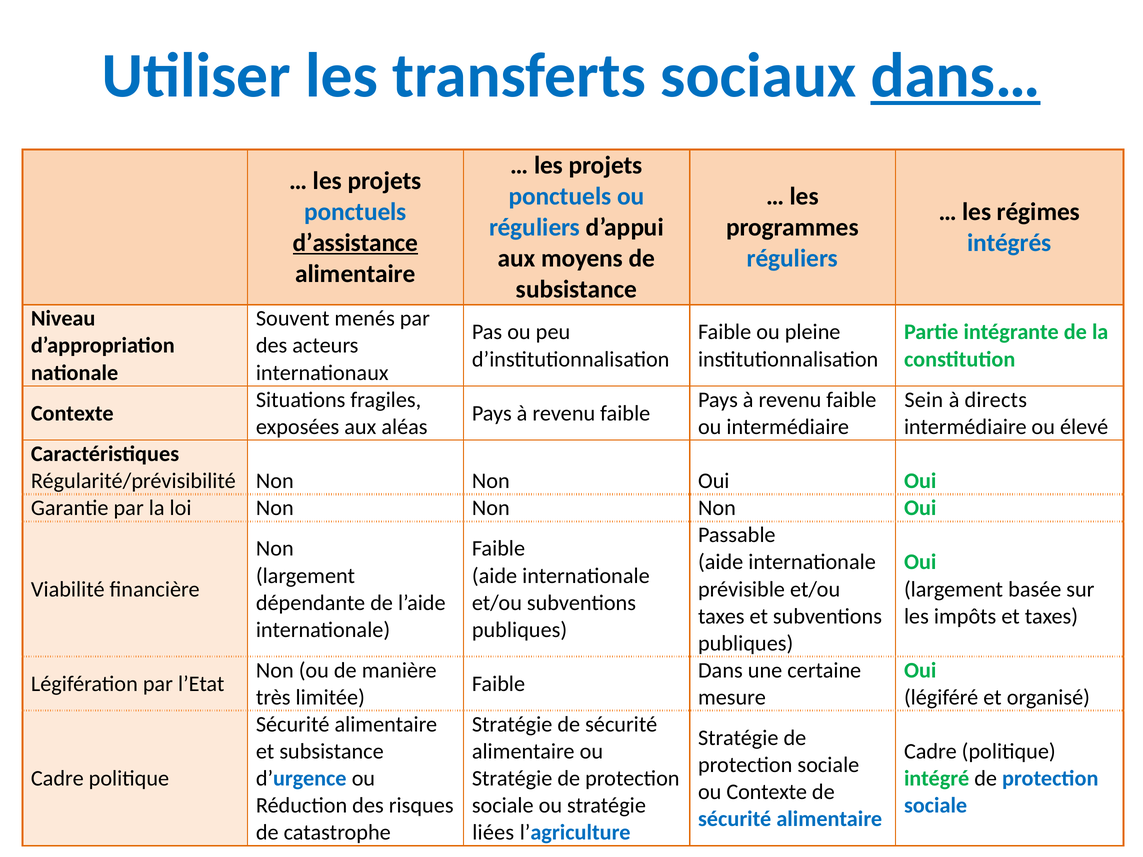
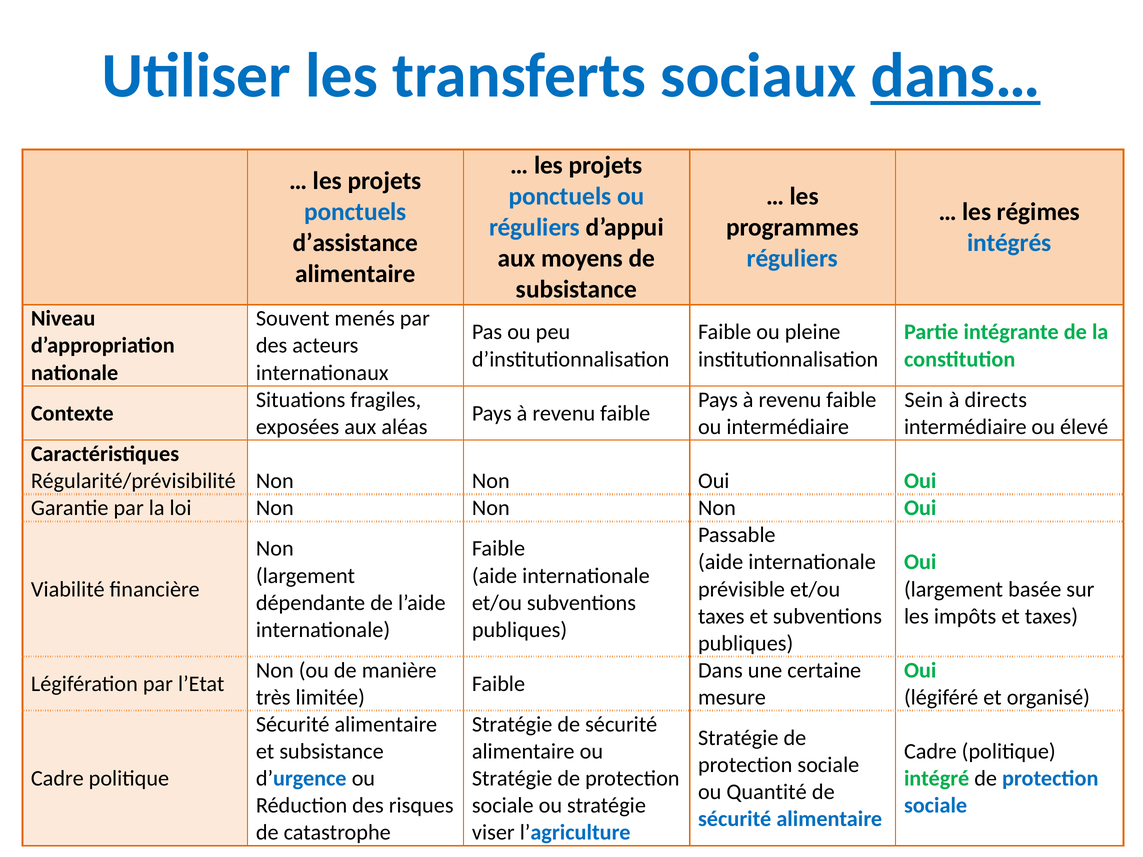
d’assistance underline: present -> none
ou Contexte: Contexte -> Quantité
liées: liées -> viser
